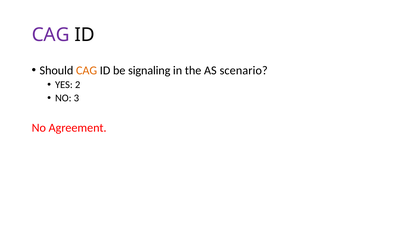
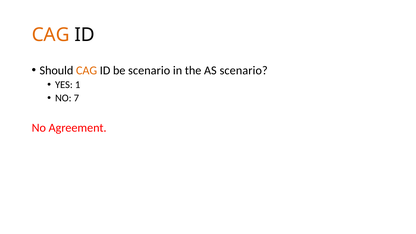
CAG at (51, 35) colour: purple -> orange
be signaling: signaling -> scenario
2: 2 -> 1
3: 3 -> 7
